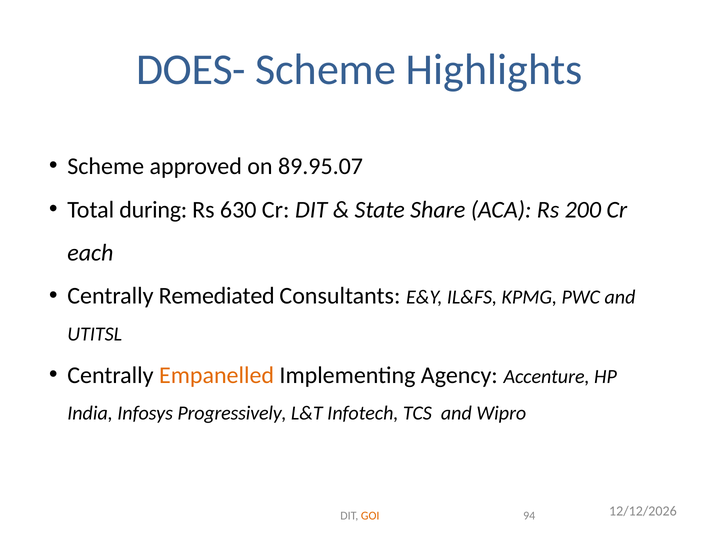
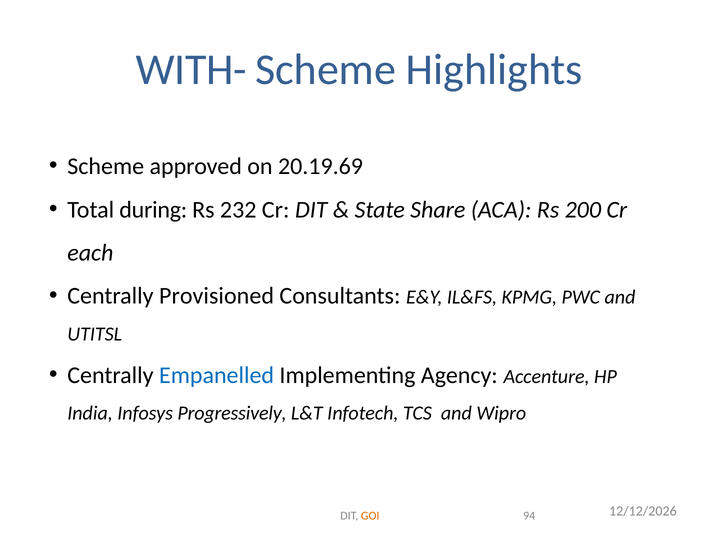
DOES-: DOES- -> WITH-
89.95.07: 89.95.07 -> 20.19.69
630: 630 -> 232
Remediated: Remediated -> Provisioned
Empanelled colour: orange -> blue
